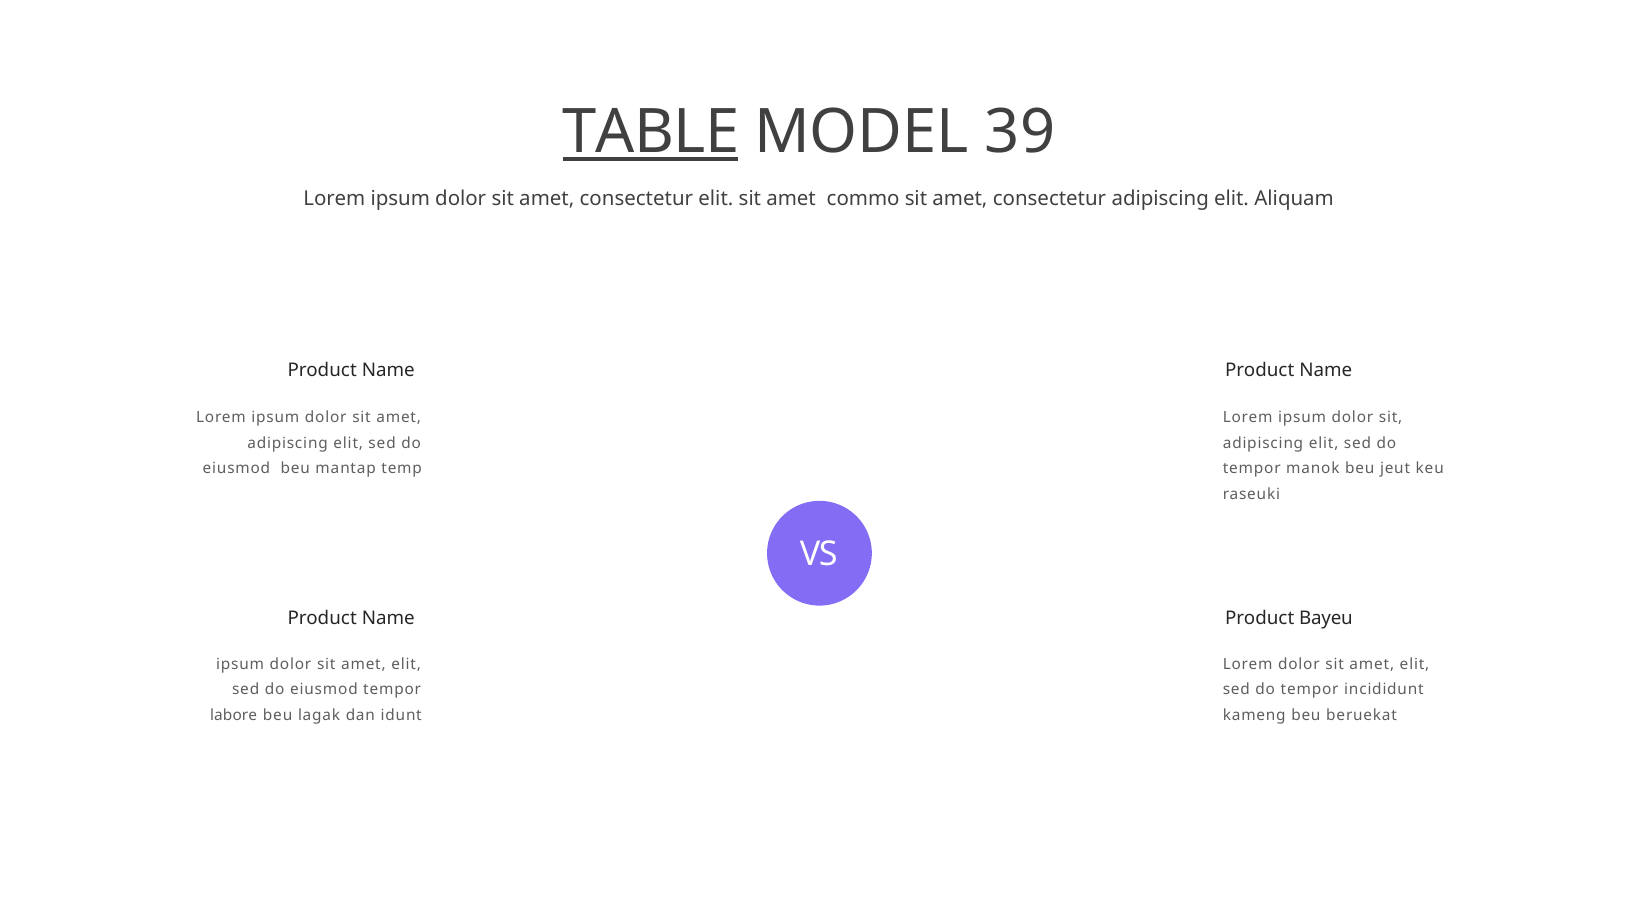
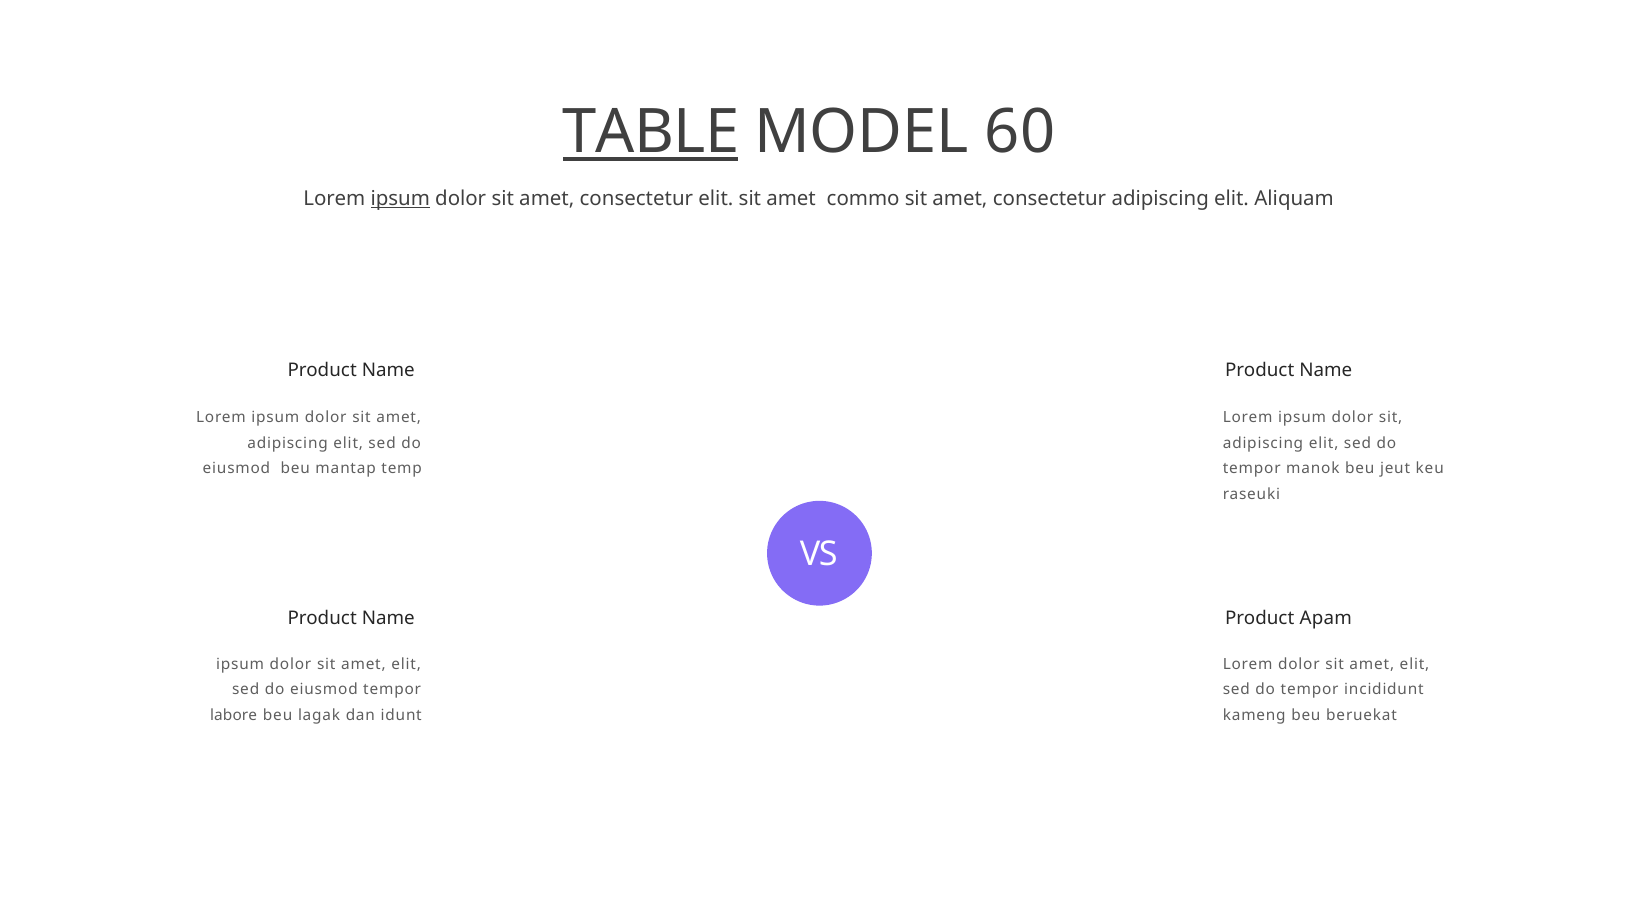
39: 39 -> 60
ipsum at (400, 198) underline: none -> present
Bayeu: Bayeu -> Apam
